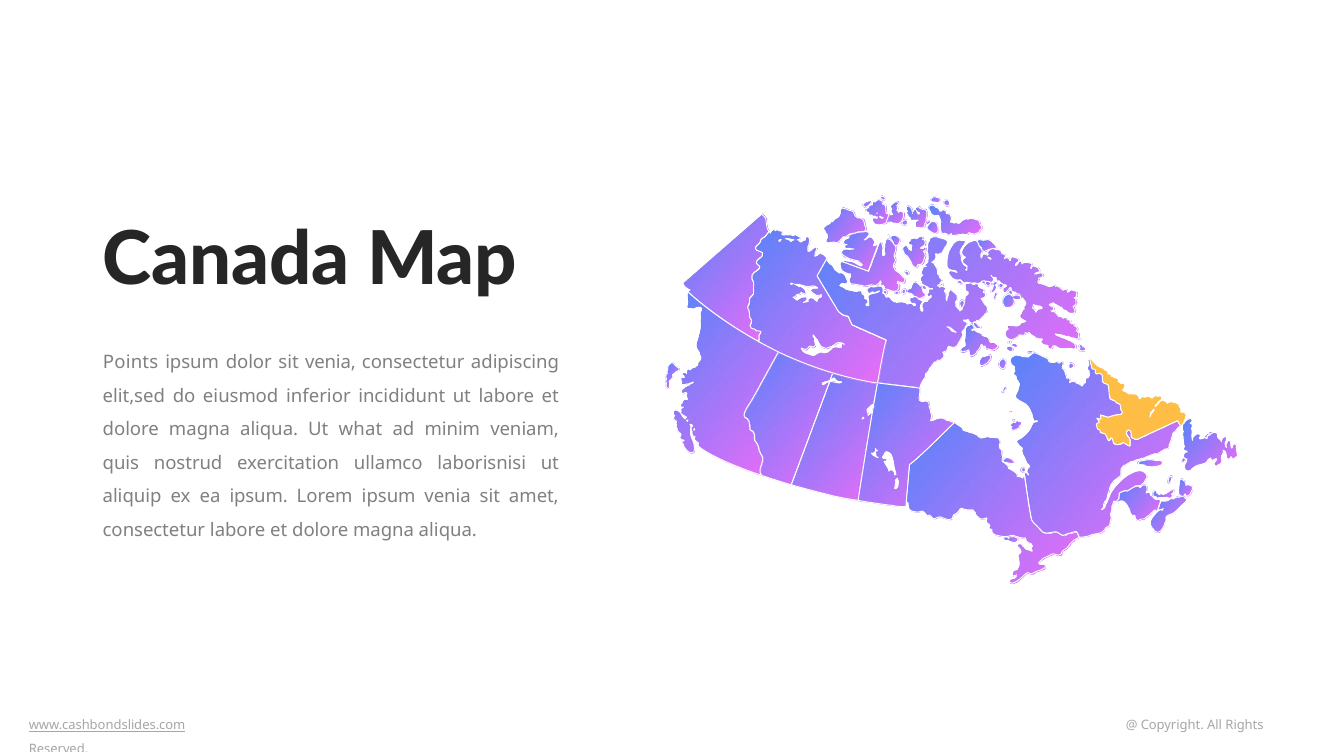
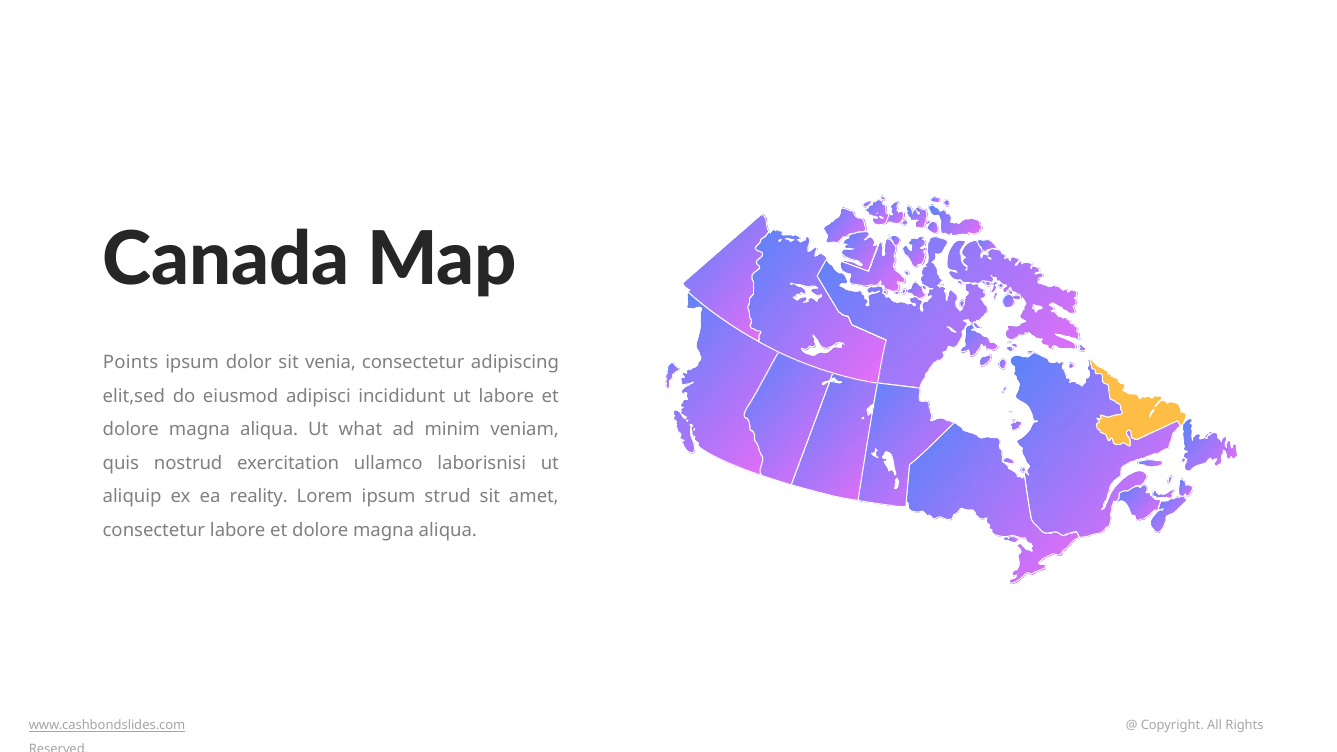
inferior: inferior -> adipisci
ea ipsum: ipsum -> reality
ipsum venia: venia -> strud
